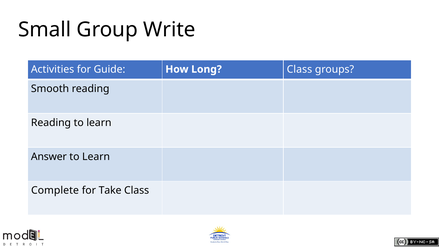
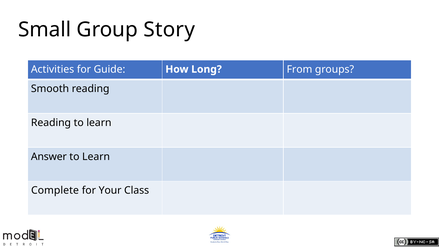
Write: Write -> Story
Long Class: Class -> From
Take: Take -> Your
